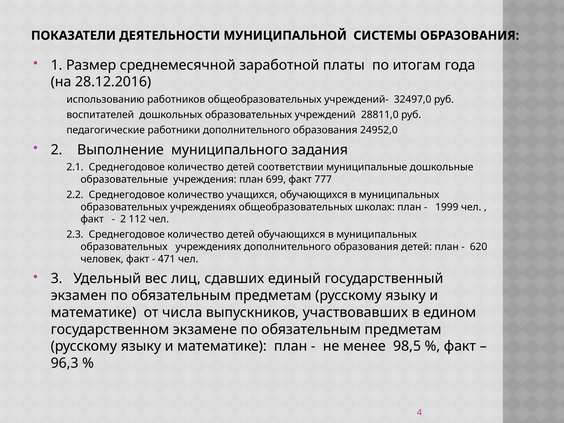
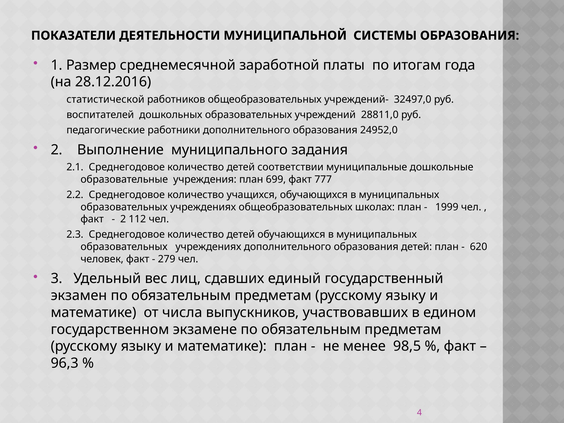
использованию: использованию -> статистической
471: 471 -> 279
